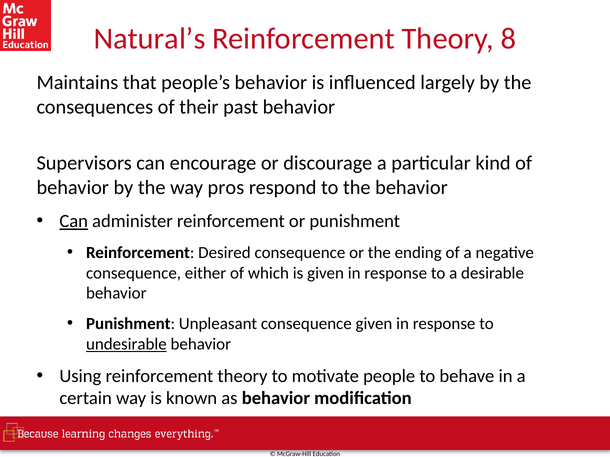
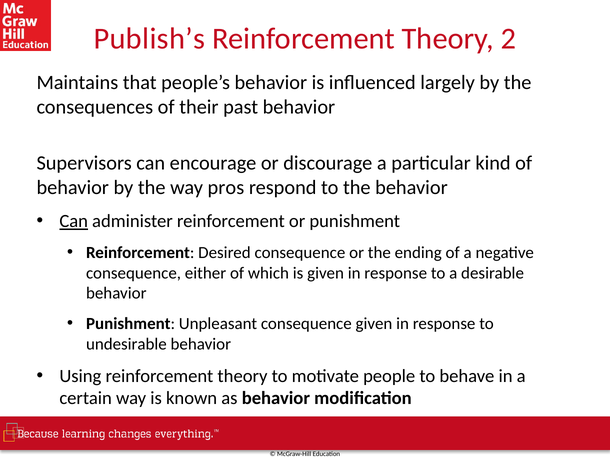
Natural’s: Natural’s -> Publish’s
8: 8 -> 2
undesirable underline: present -> none
